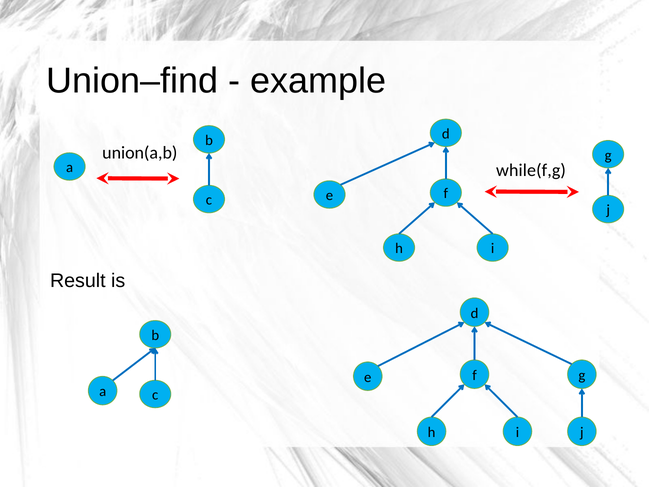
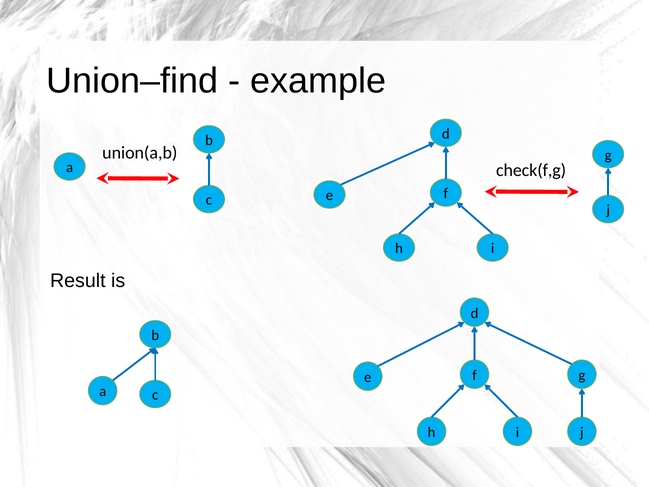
while(f,g: while(f,g -> check(f,g
